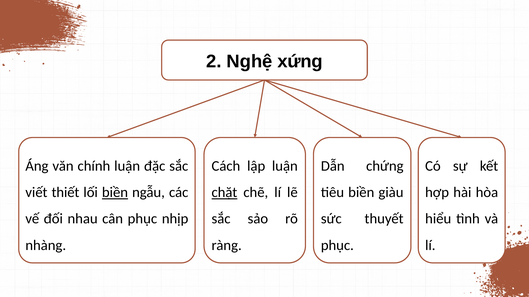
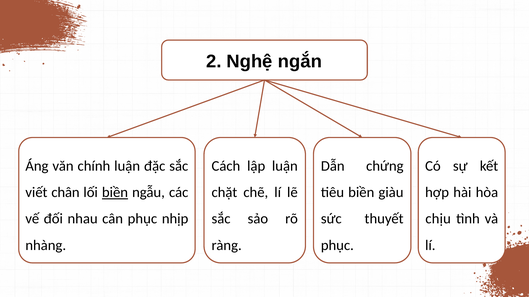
xứng: xứng -> ngắn
thiết: thiết -> chân
chặt underline: present -> none
hiểu: hiểu -> chịu
